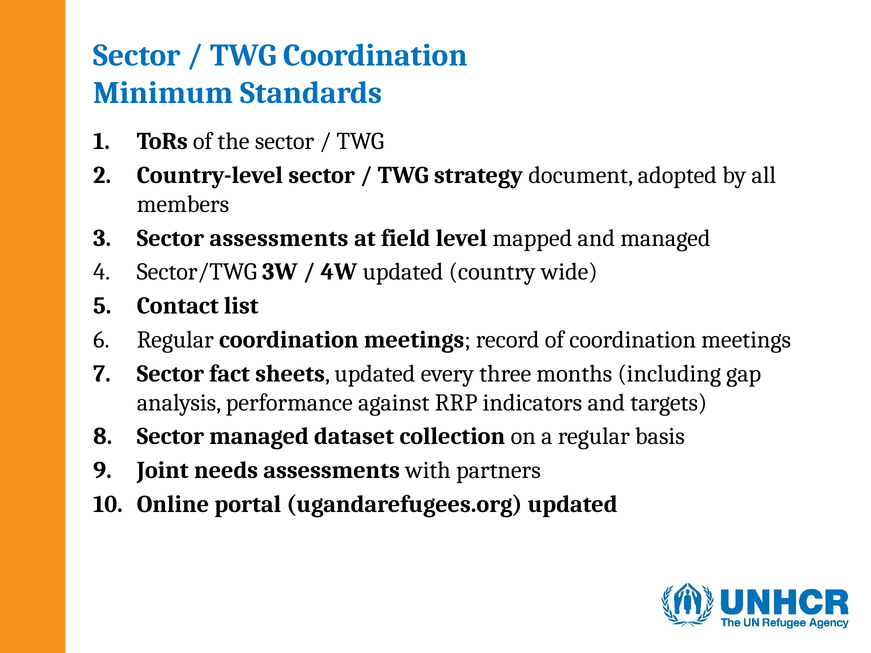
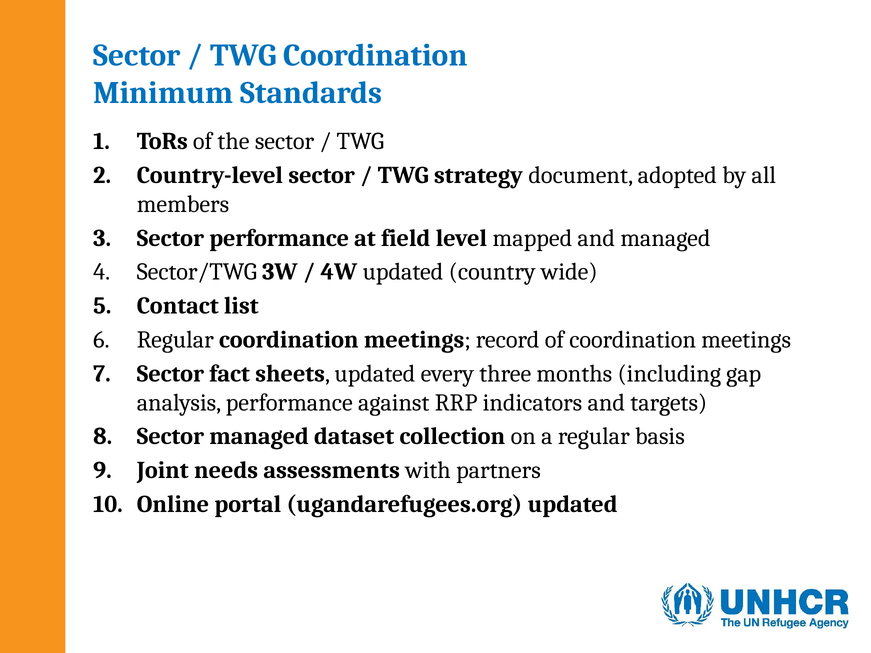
Sector assessments: assessments -> performance
